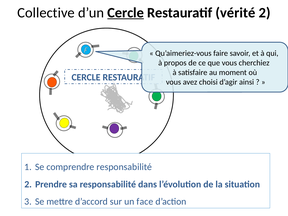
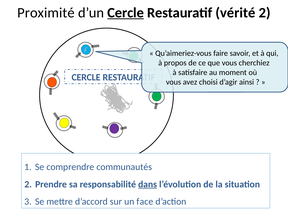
Collective: Collective -> Proximité
comprendre responsabilité: responsabilité -> communautés
dans underline: none -> present
